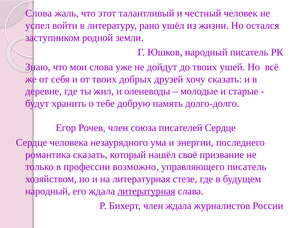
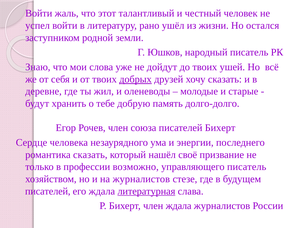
Слова at (39, 13): Слова -> Войти
добрых underline: none -> present
писателей Сердце: Сердце -> Бихерт
на литературная: литературная -> журналистов
народный at (48, 191): народный -> писателей
